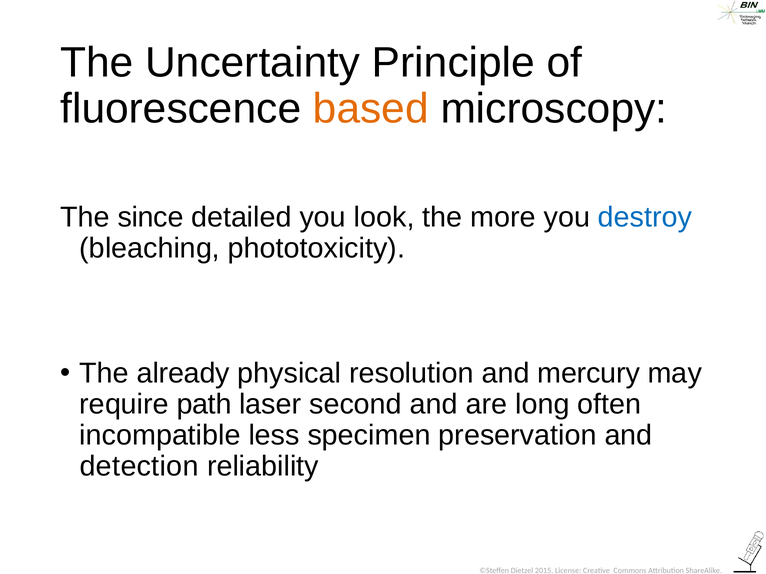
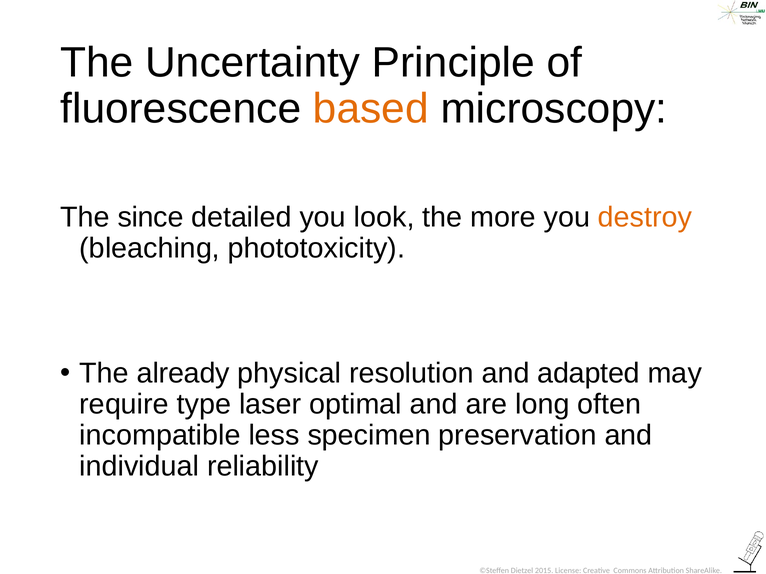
destroy colour: blue -> orange
mercury: mercury -> adapted
path: path -> type
second: second -> optimal
detection: detection -> individual
